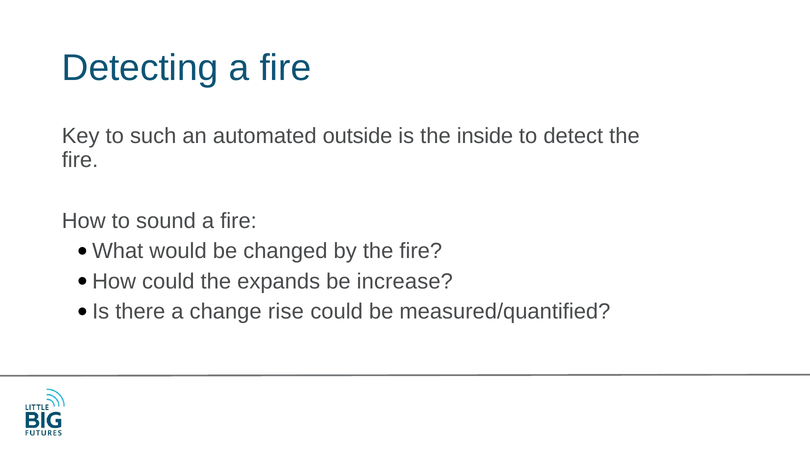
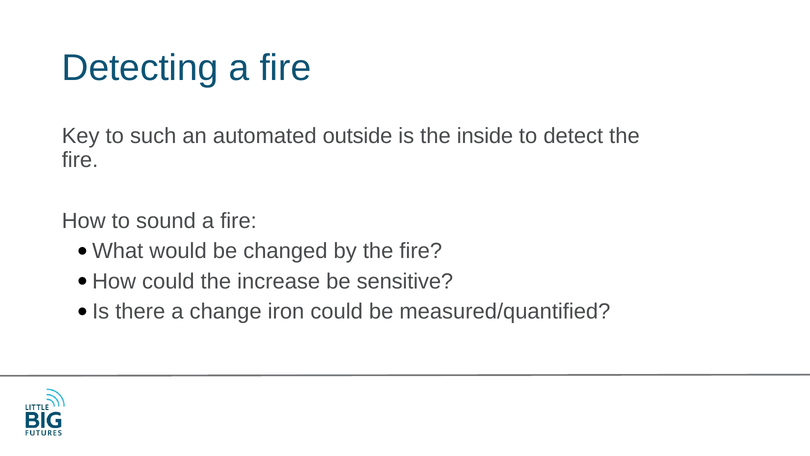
expands: expands -> increase
increase: increase -> sensitive
rise: rise -> iron
